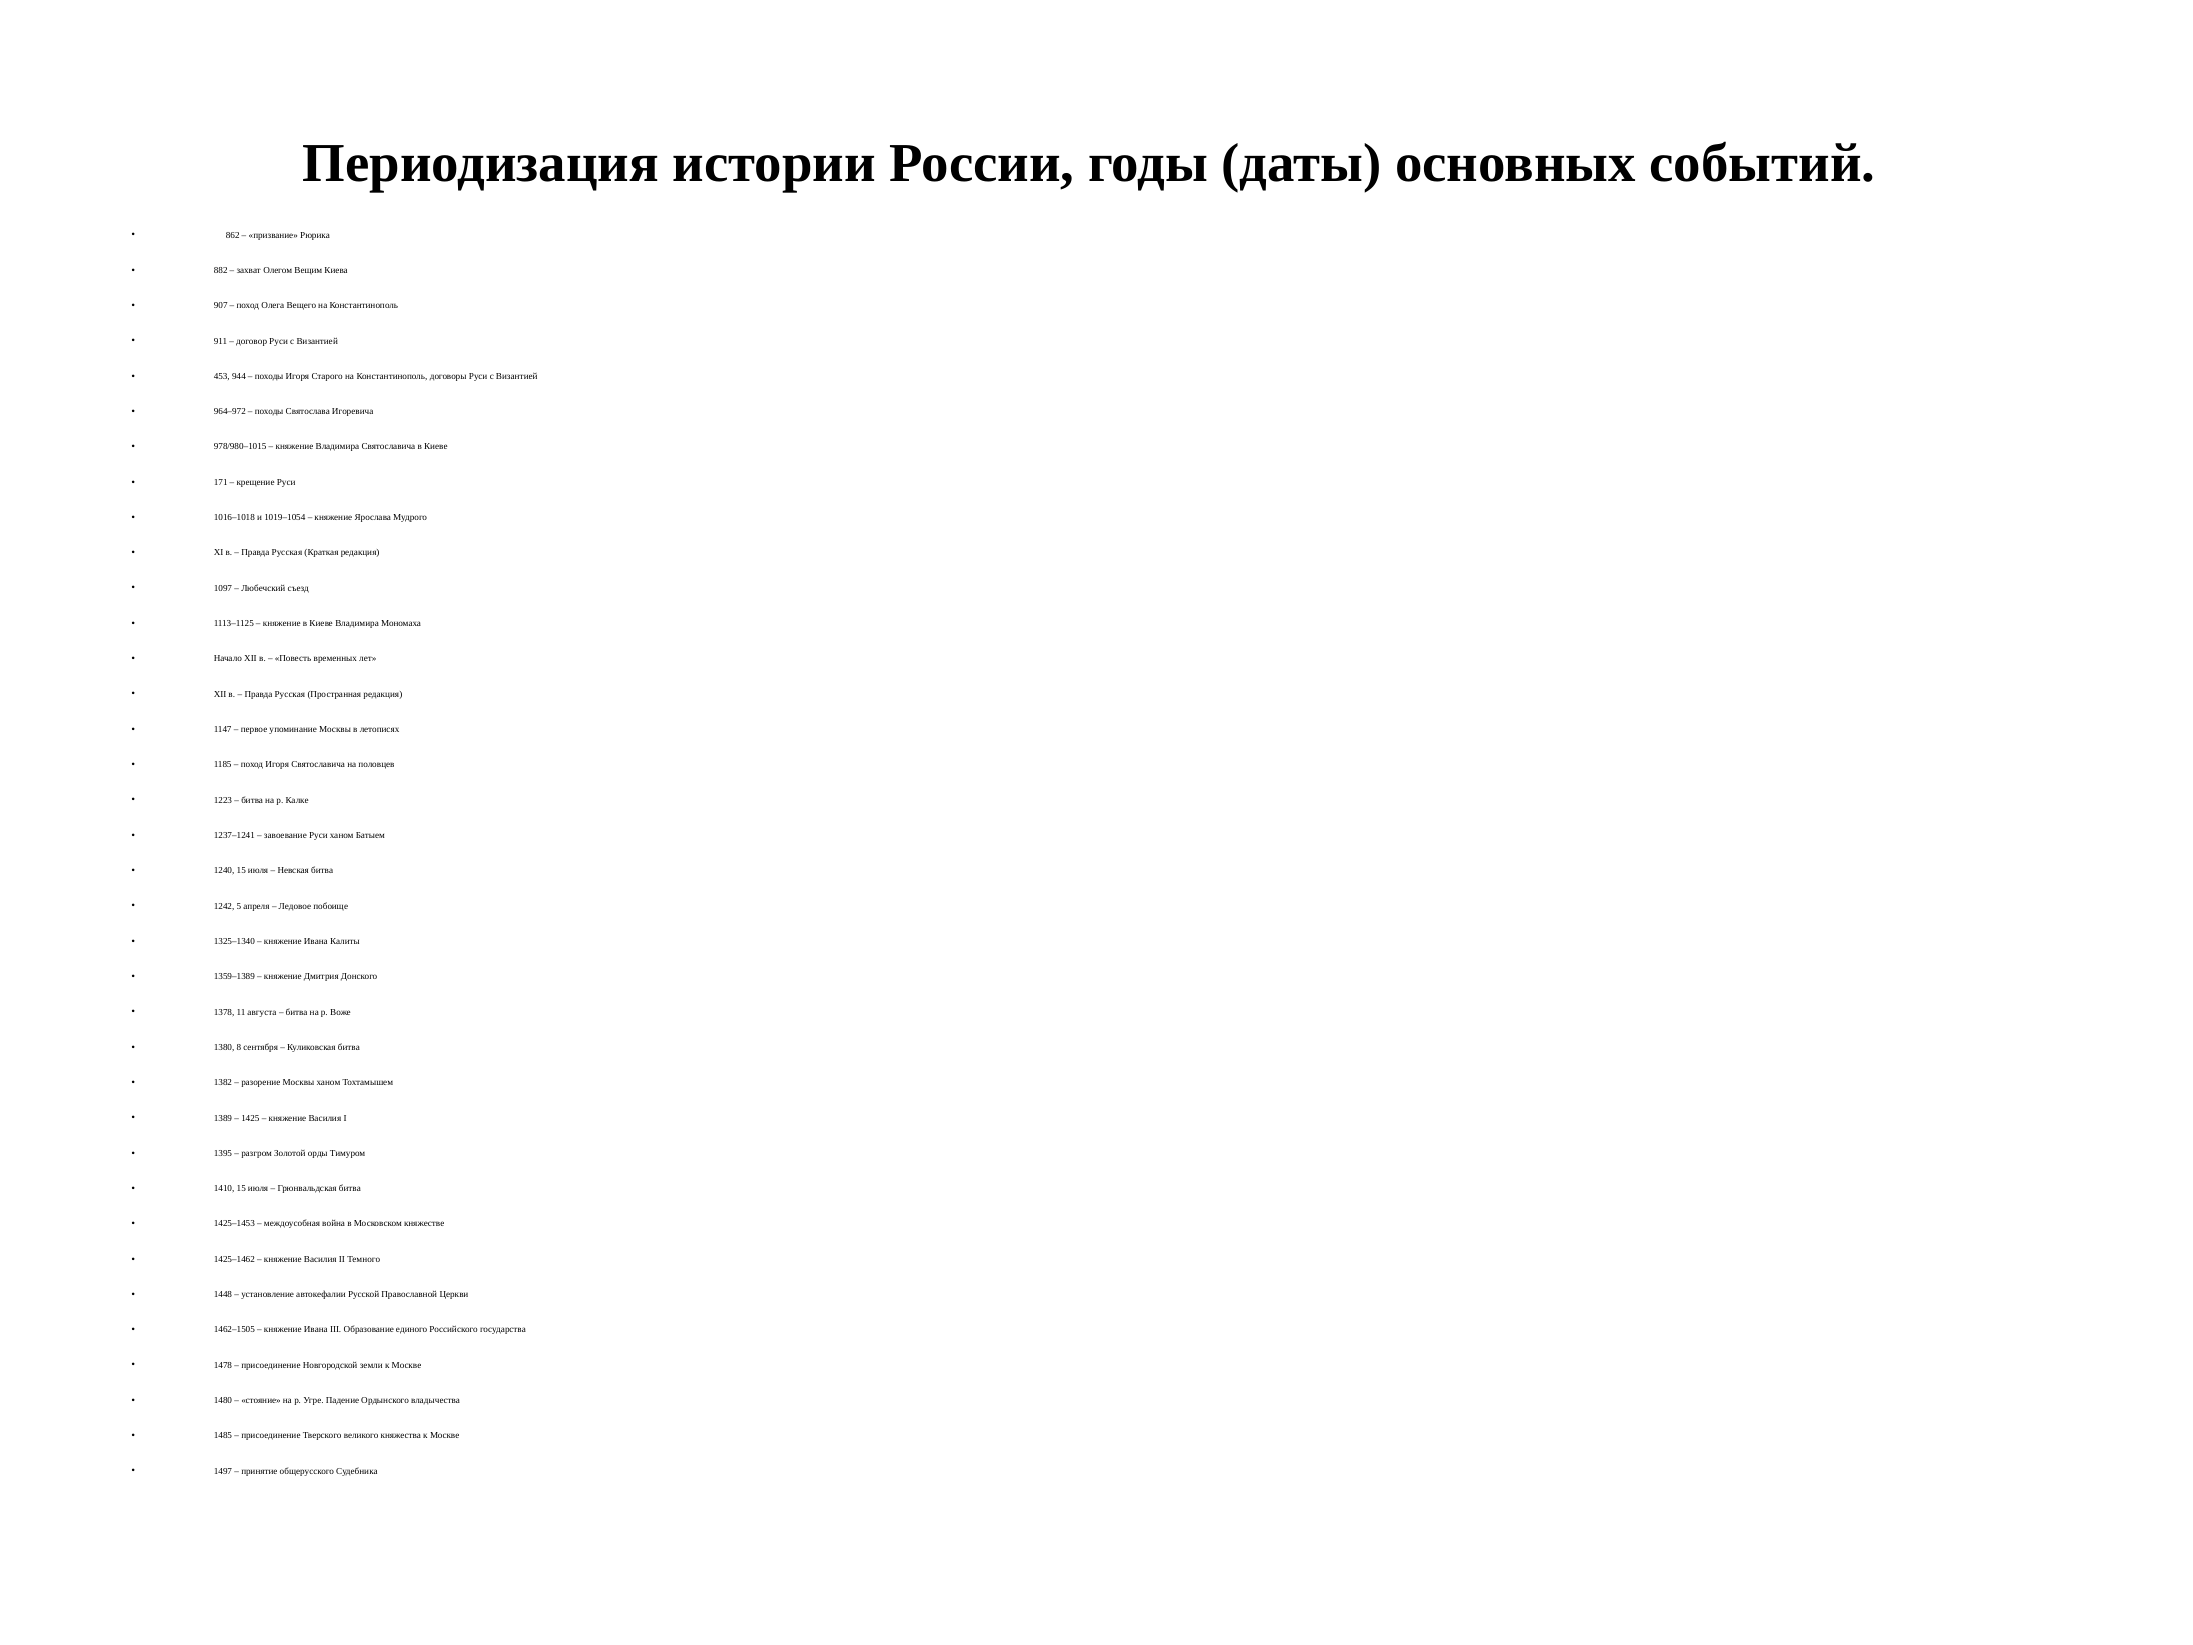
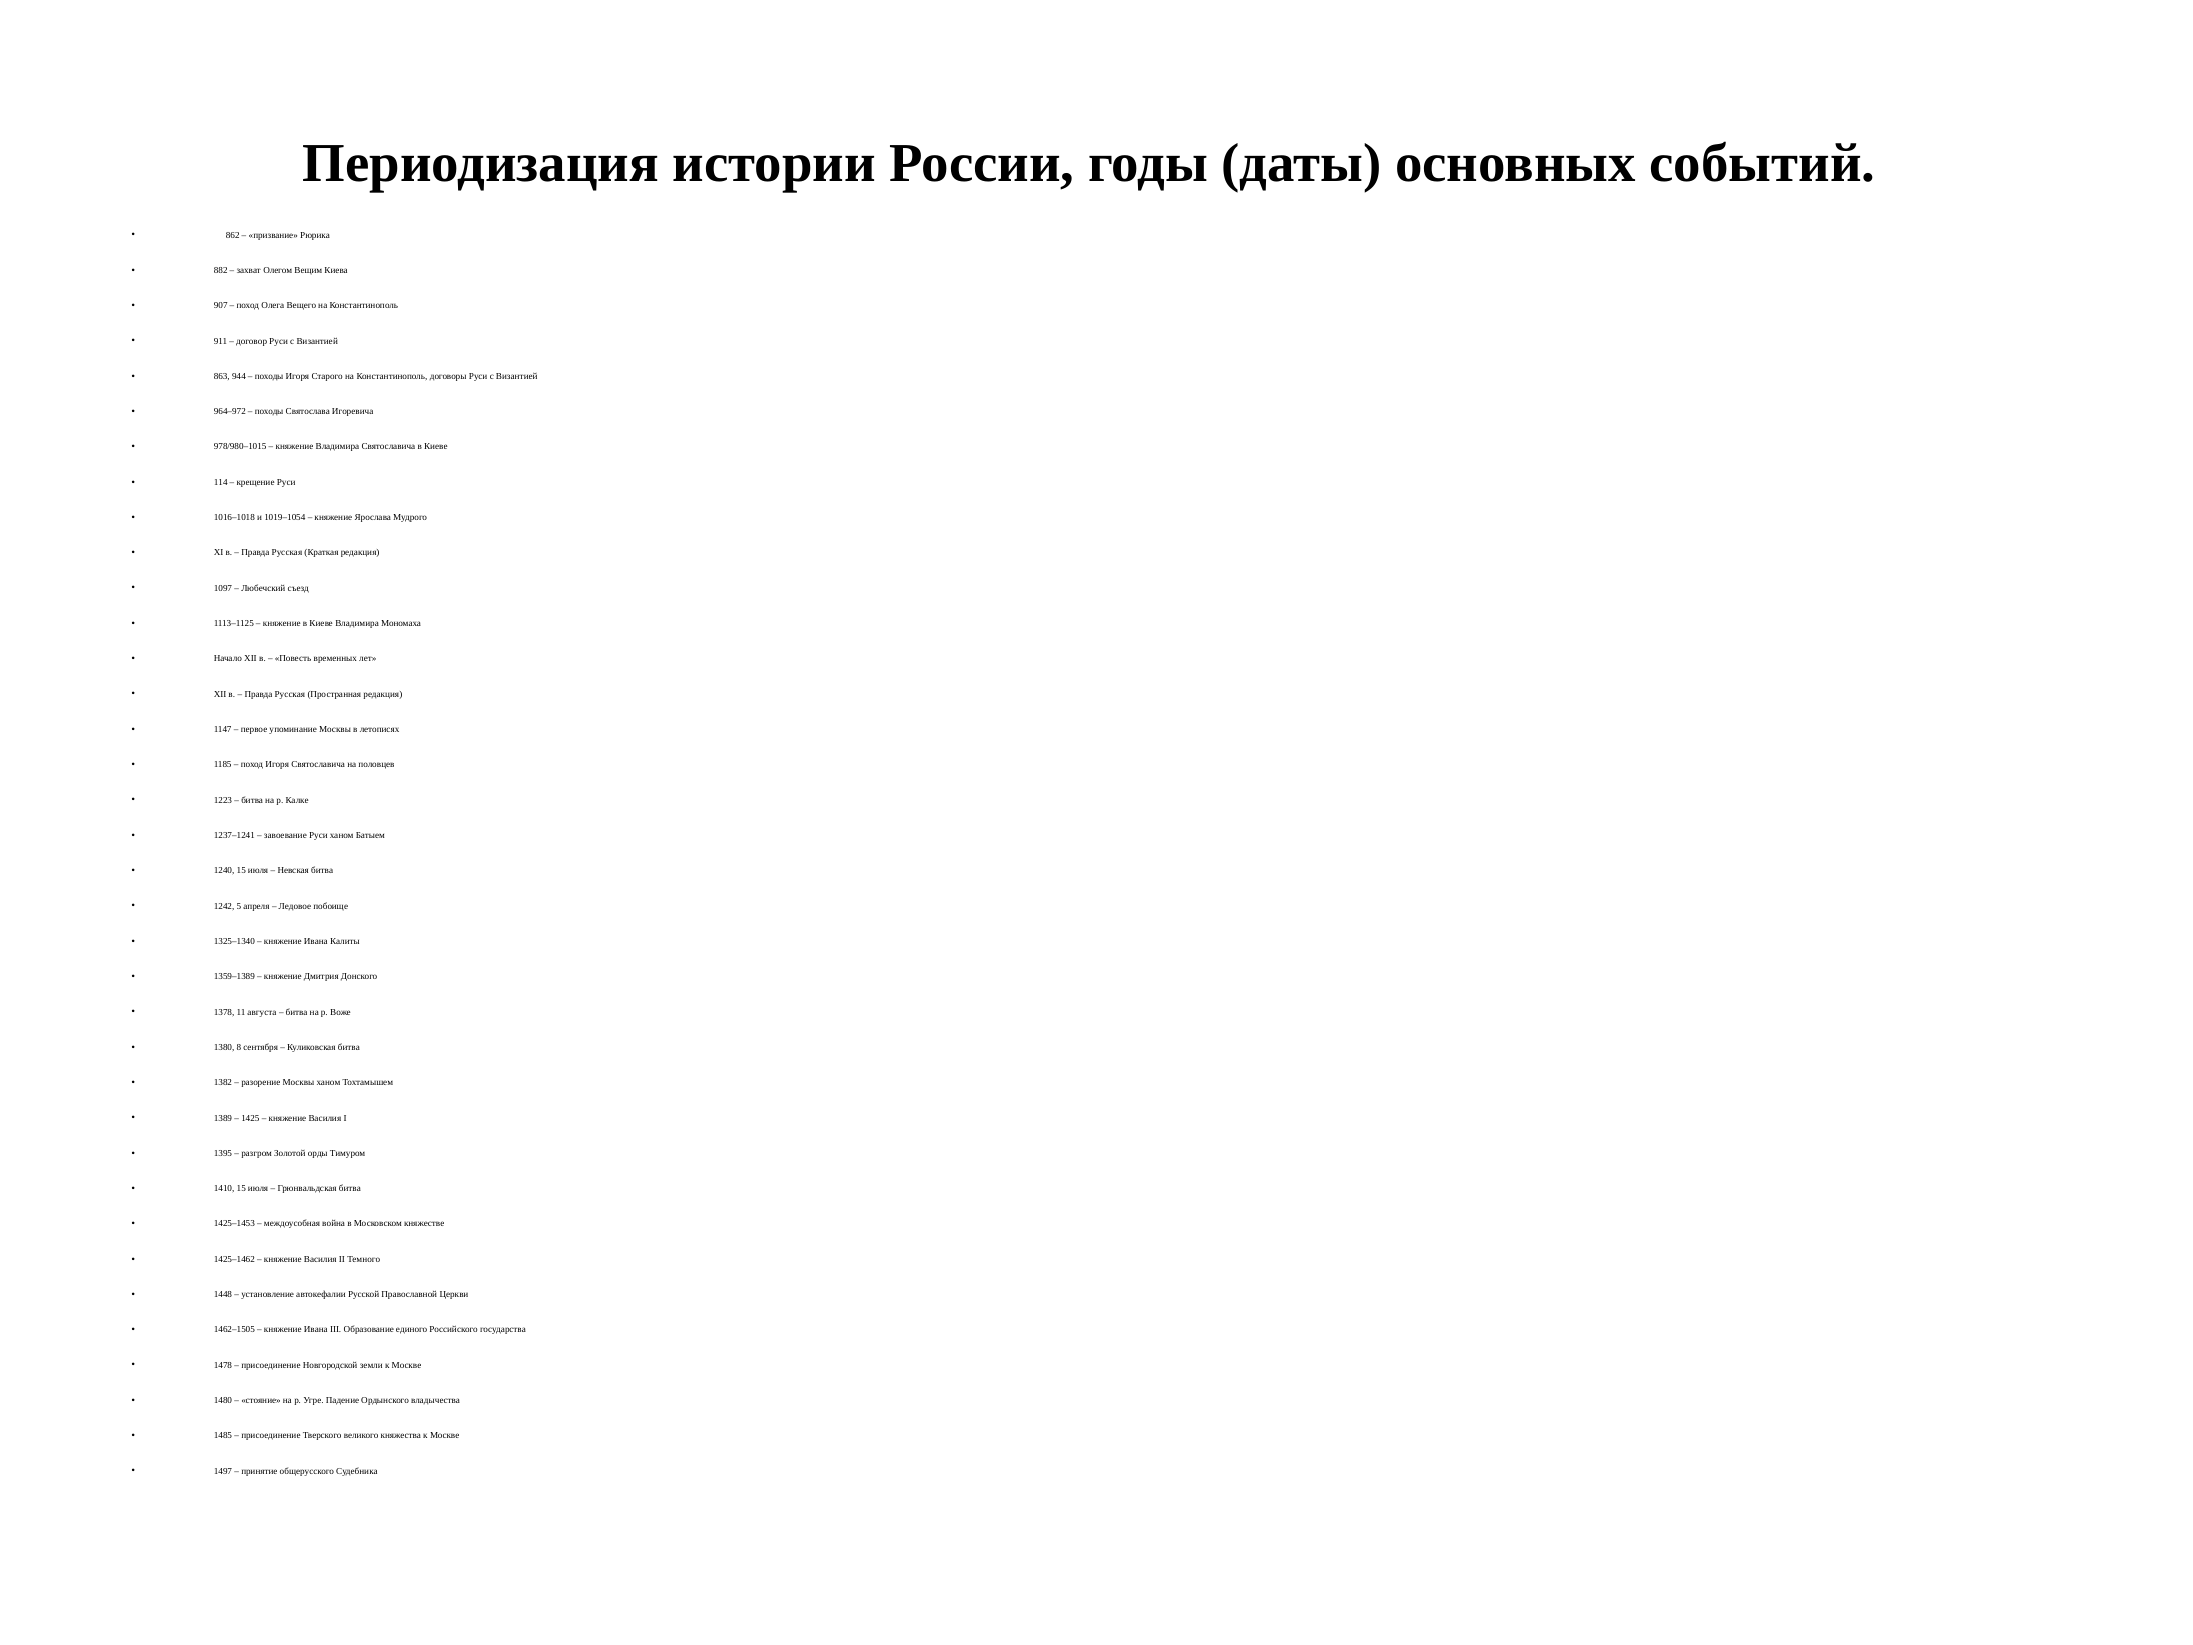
453: 453 -> 863
171: 171 -> 114
